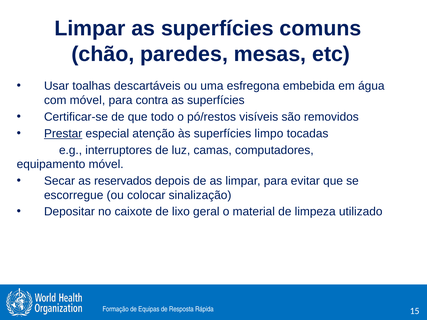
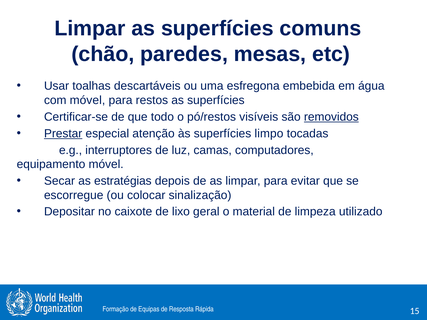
contra: contra -> restos
removidos underline: none -> present
reservados: reservados -> estratégias
